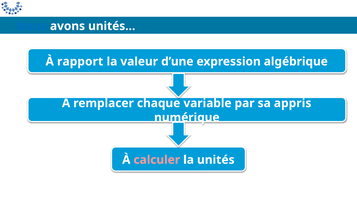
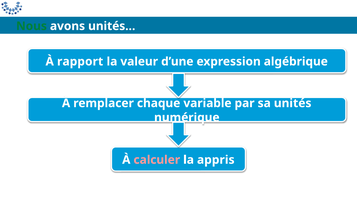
Nous colour: blue -> green
appris: appris -> unités
unités: unités -> appris
